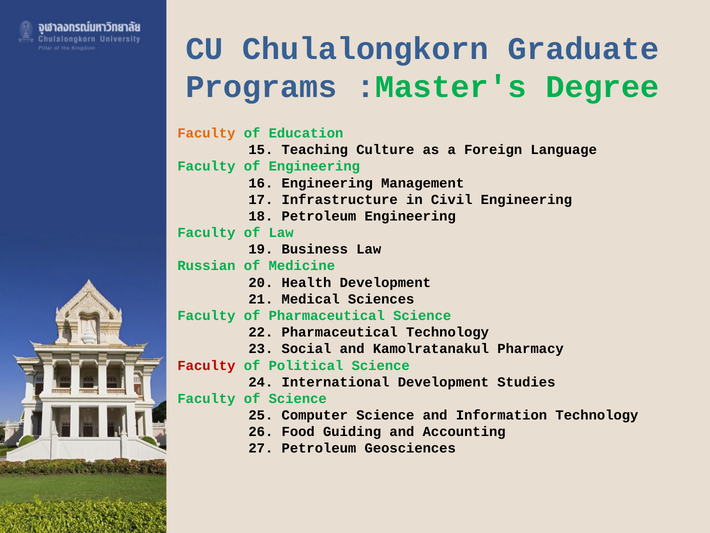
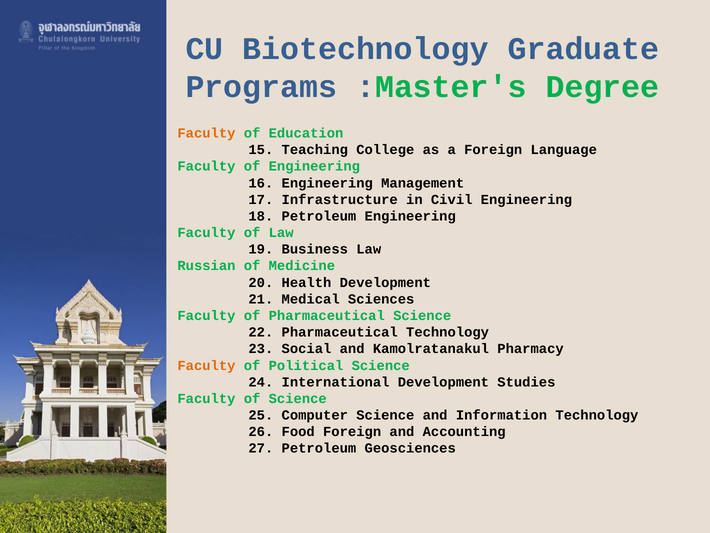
Chulalongkorn: Chulalongkorn -> Biotechnology
Culture: Culture -> College
Faculty at (206, 365) colour: red -> orange
Food Guiding: Guiding -> Foreign
